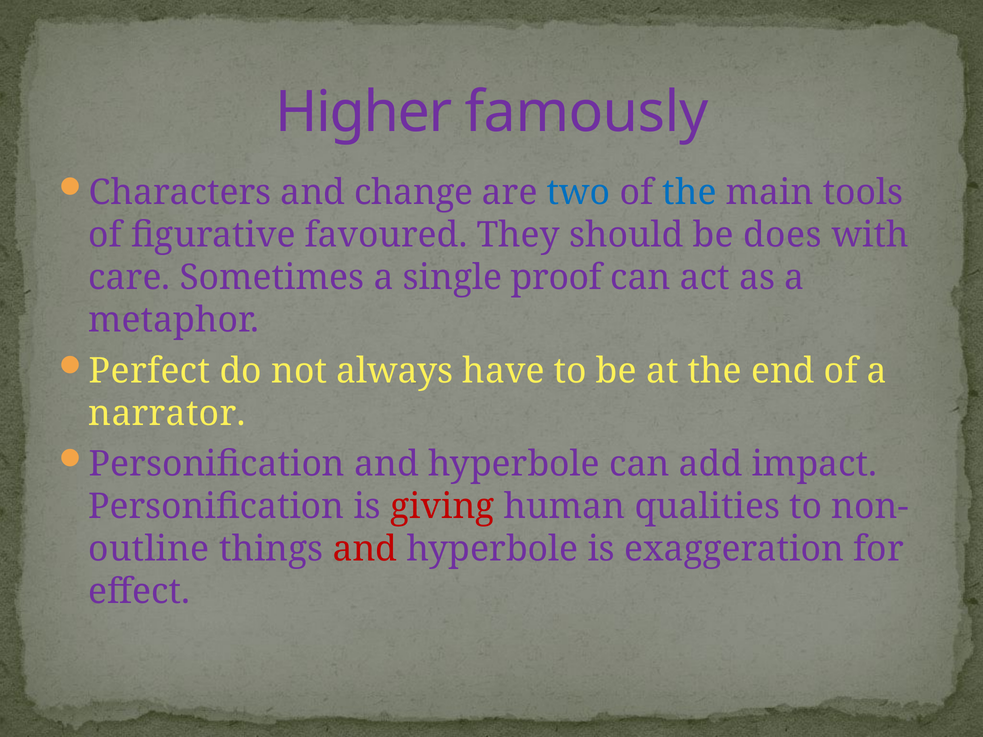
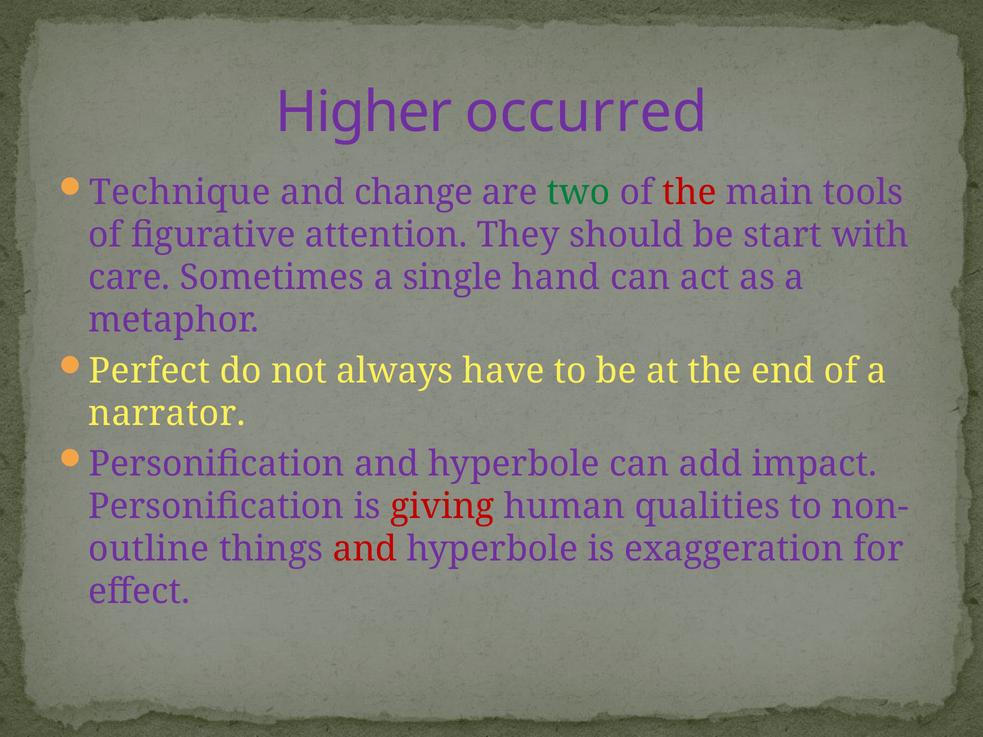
famously: famously -> occurred
Characters: Characters -> Technique
two colour: blue -> green
the at (690, 192) colour: blue -> red
favoured: favoured -> attention
does: does -> start
proof: proof -> hand
